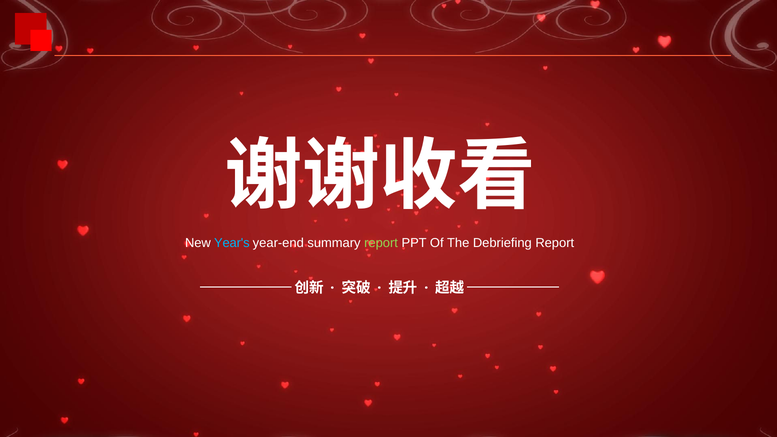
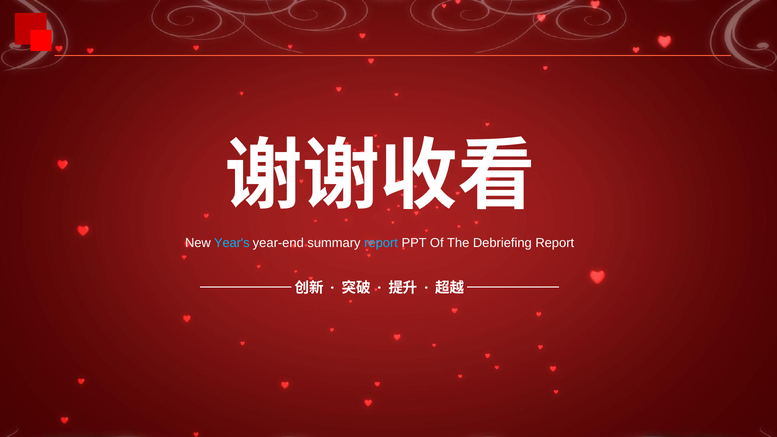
report at (381, 243) colour: light green -> light blue
